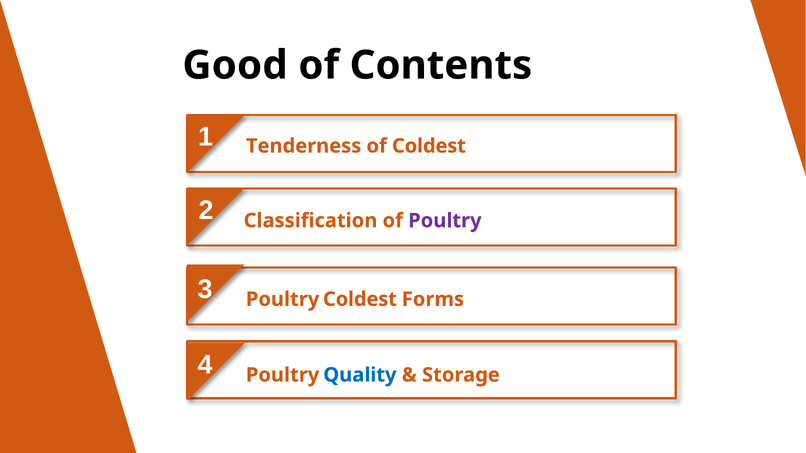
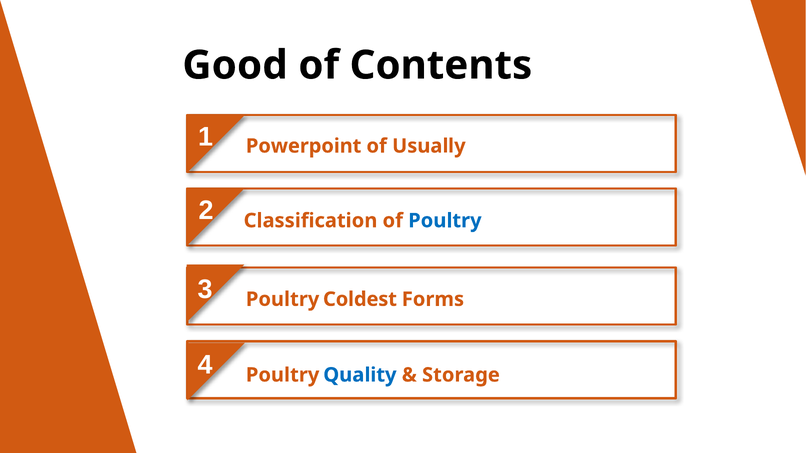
Tenderness: Tenderness -> Powerpoint
of Coldest: Coldest -> Usually
Poultry at (445, 221) colour: purple -> blue
